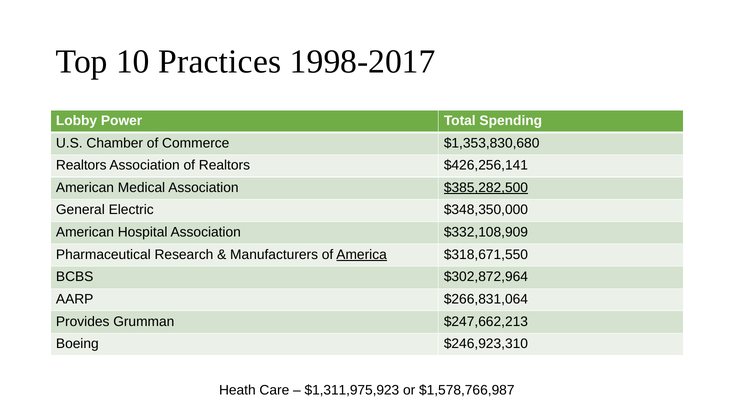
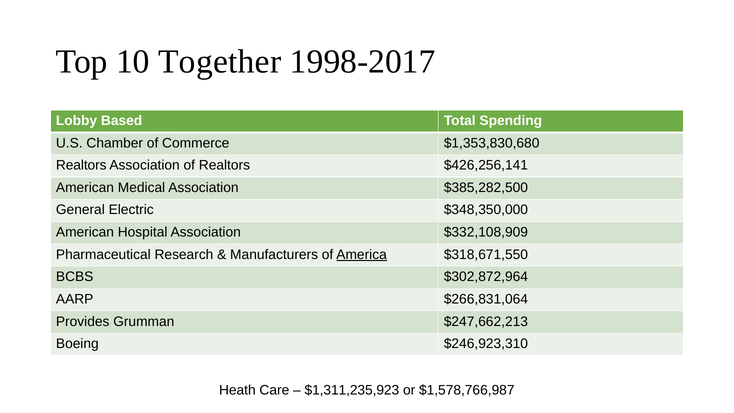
Practices: Practices -> Together
Power: Power -> Based
$385,282,500 underline: present -> none
$1,311,975,923: $1,311,975,923 -> $1,311,235,923
